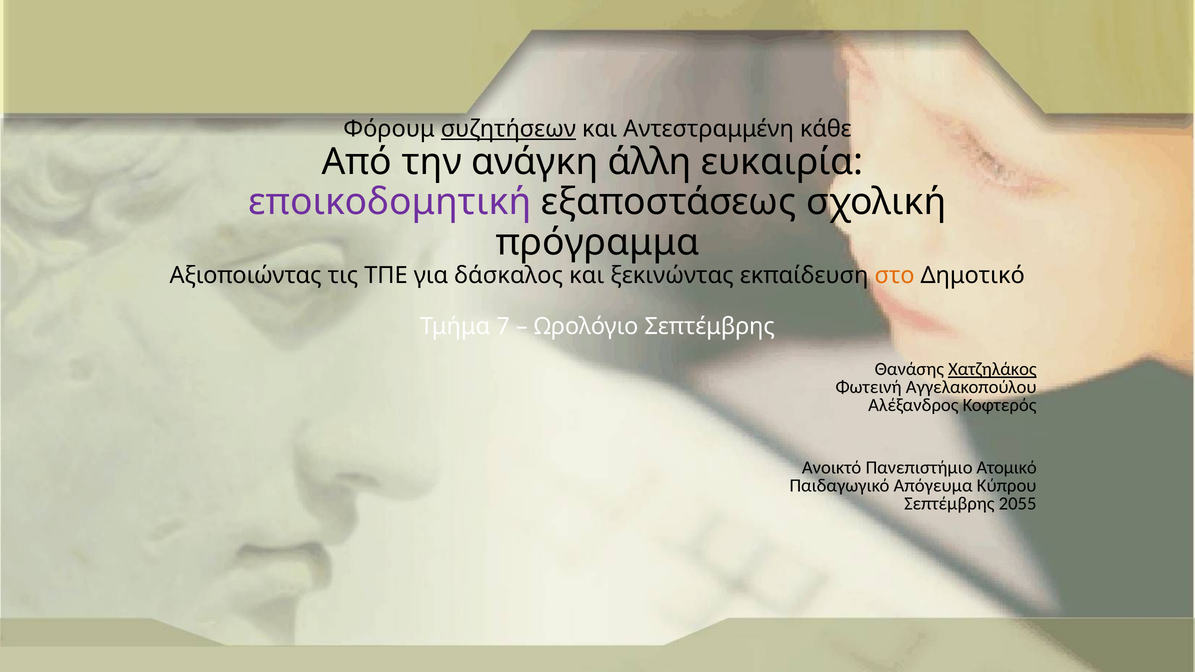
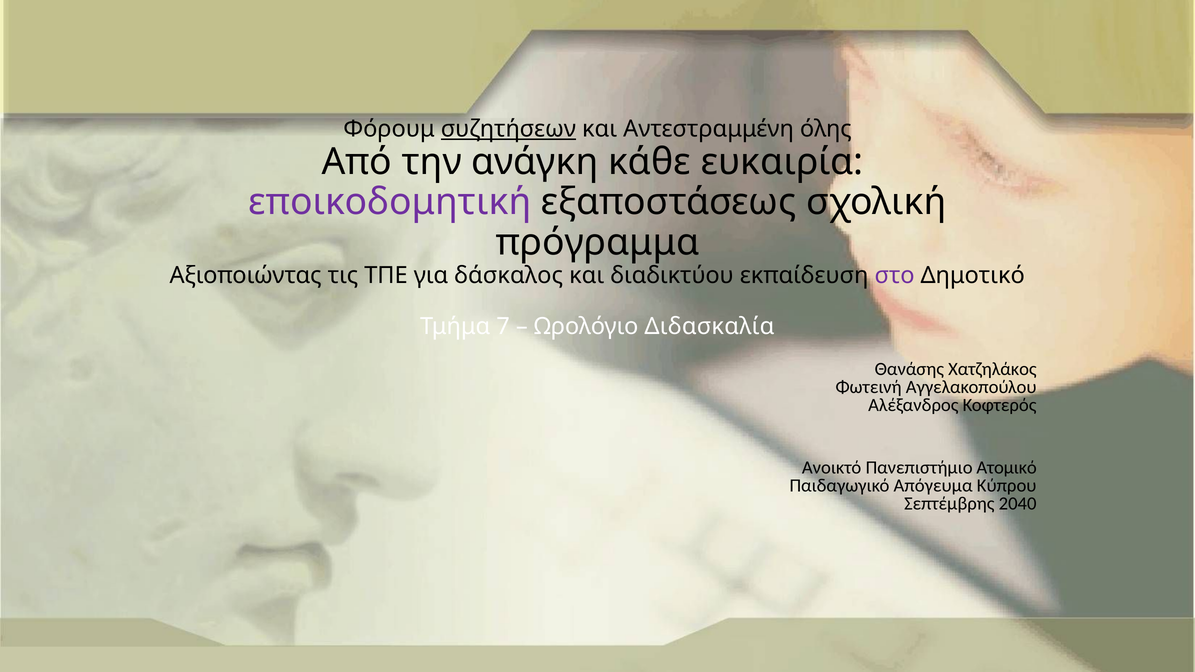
κάθε: κάθε -> όλης
άλλη: άλλη -> κάθε
ξεκινώντας: ξεκινώντας -> διαδικτύου
στο colour: orange -> purple
Ωρολόγιο Σεπτέμβρης: Σεπτέμβρης -> Διδασκαλία
Χατζηλάκος underline: present -> none
2055: 2055 -> 2040
